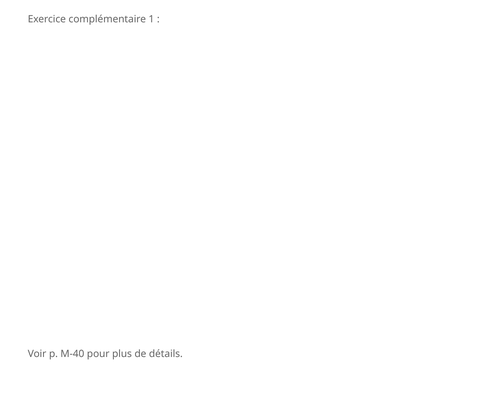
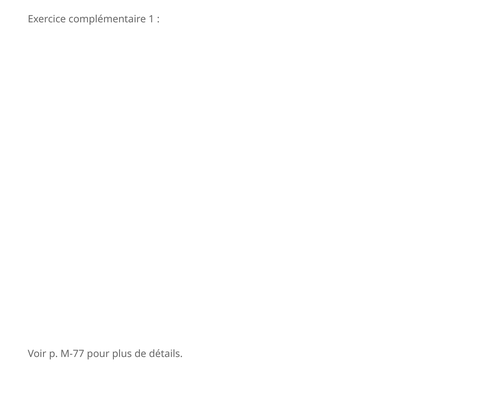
M-40: M-40 -> M-77
